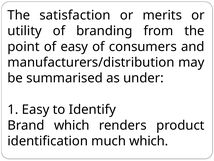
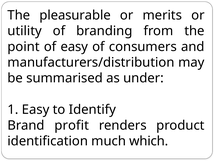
satisfaction: satisfaction -> pleasurable
Brand which: which -> profit
